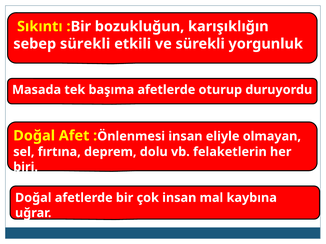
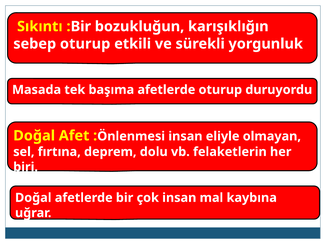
sebep sürekli: sürekli -> oturup
